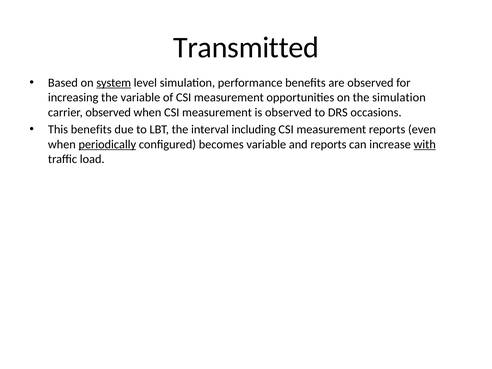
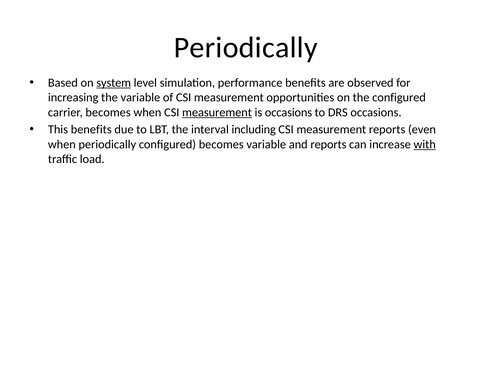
Transmitted at (246, 48): Transmitted -> Periodically
the simulation: simulation -> configured
carrier observed: observed -> becomes
measurement at (217, 112) underline: none -> present
is observed: observed -> occasions
periodically at (107, 144) underline: present -> none
